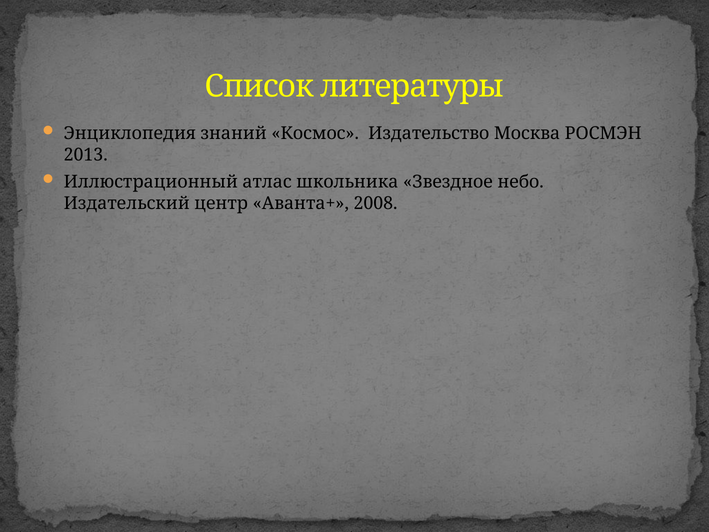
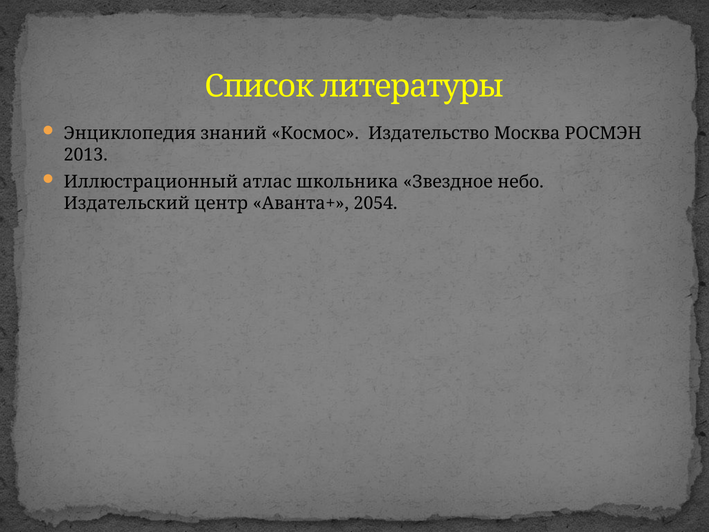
2008: 2008 -> 2054
